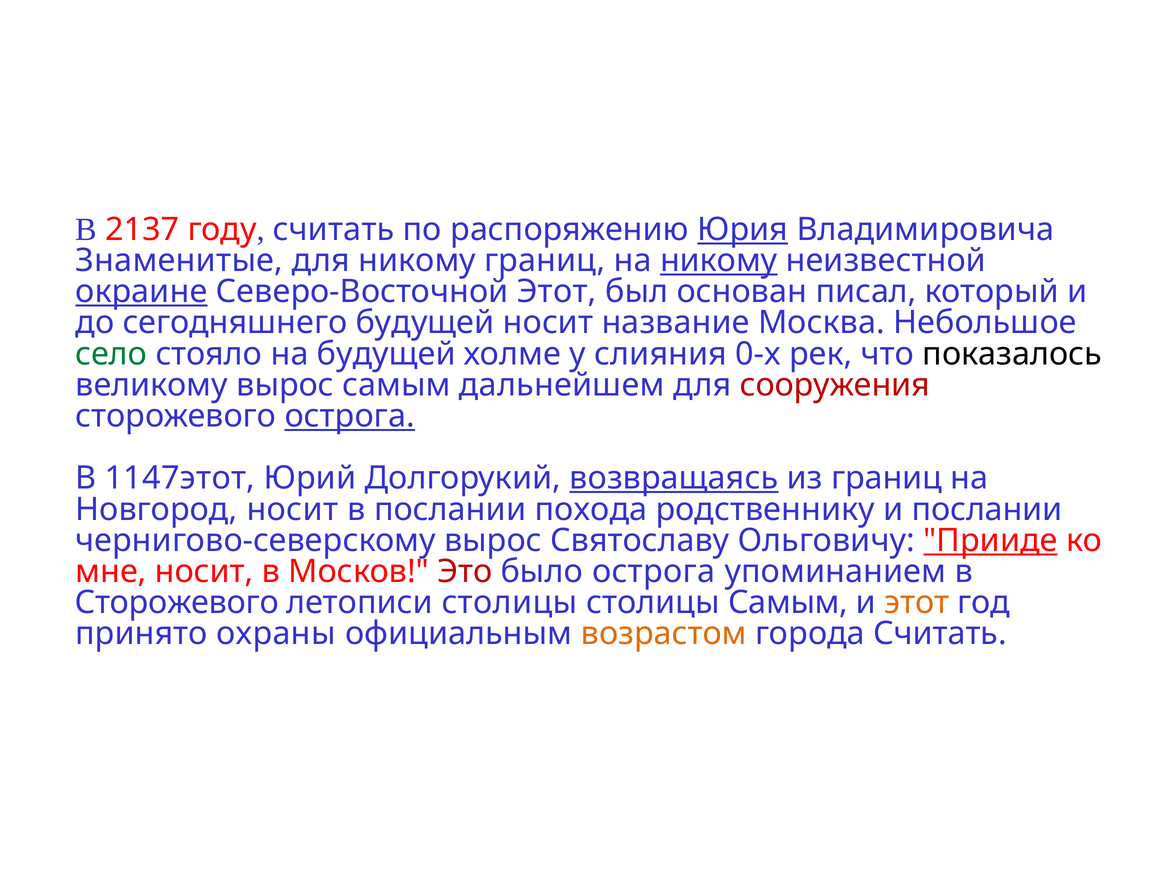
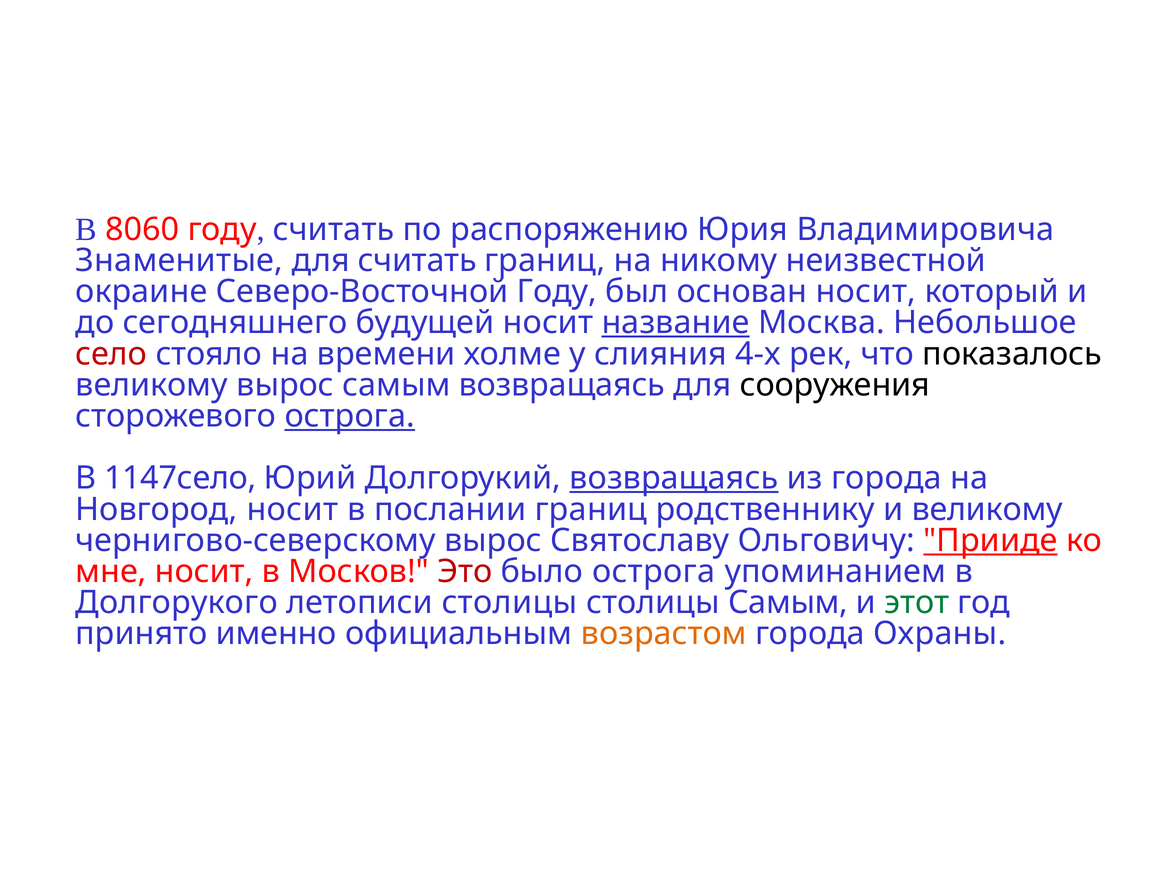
2137: 2137 -> 8060
Юрия underline: present -> none
для никому: никому -> считать
никому at (719, 260) underline: present -> none
окраине underline: present -> none
Северо-Восточной Этот: Этот -> Году
основан писал: писал -> носит
название underline: none -> present
село colour: green -> red
на будущей: будущей -> времени
0-х: 0-х -> 4-х
самым дальнейшем: дальнейшем -> возвращаясь
сооружения colour: red -> black
1147этот: 1147этот -> 1147село
из границ: границ -> города
послании похода: похода -> границ
и послании: послании -> великому
Сторожевого at (177, 602): Сторожевого -> Долгорукого
этот at (917, 602) colour: orange -> green
охраны: охраны -> именно
города Считать: Считать -> Охраны
